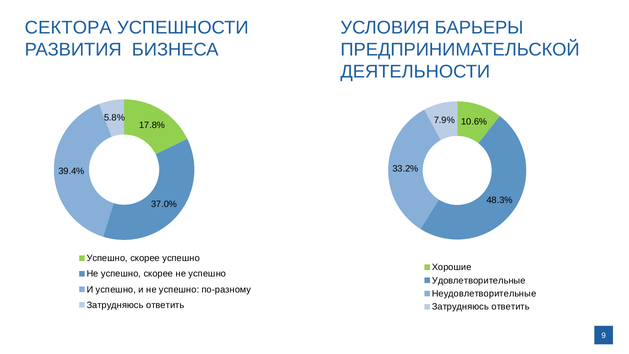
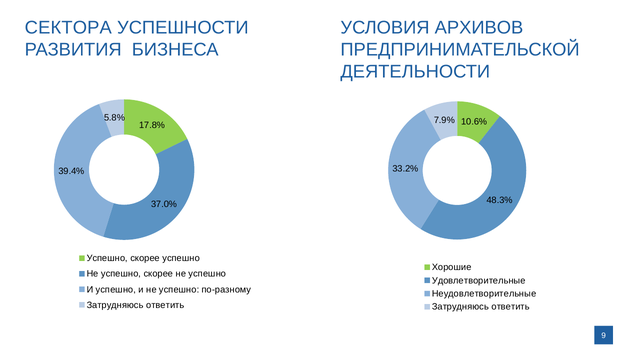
БАРЬЕРЫ: БАРЬЕРЫ -> АРХИВОВ
